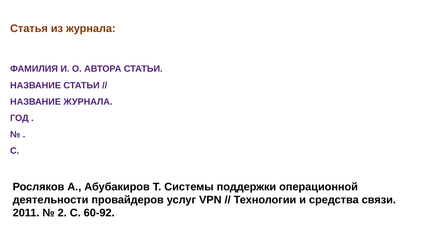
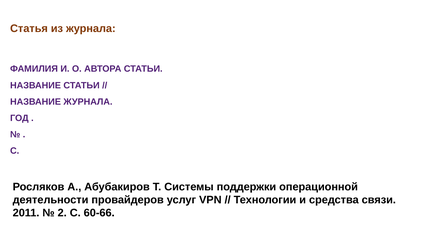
60-92: 60-92 -> 60-66
